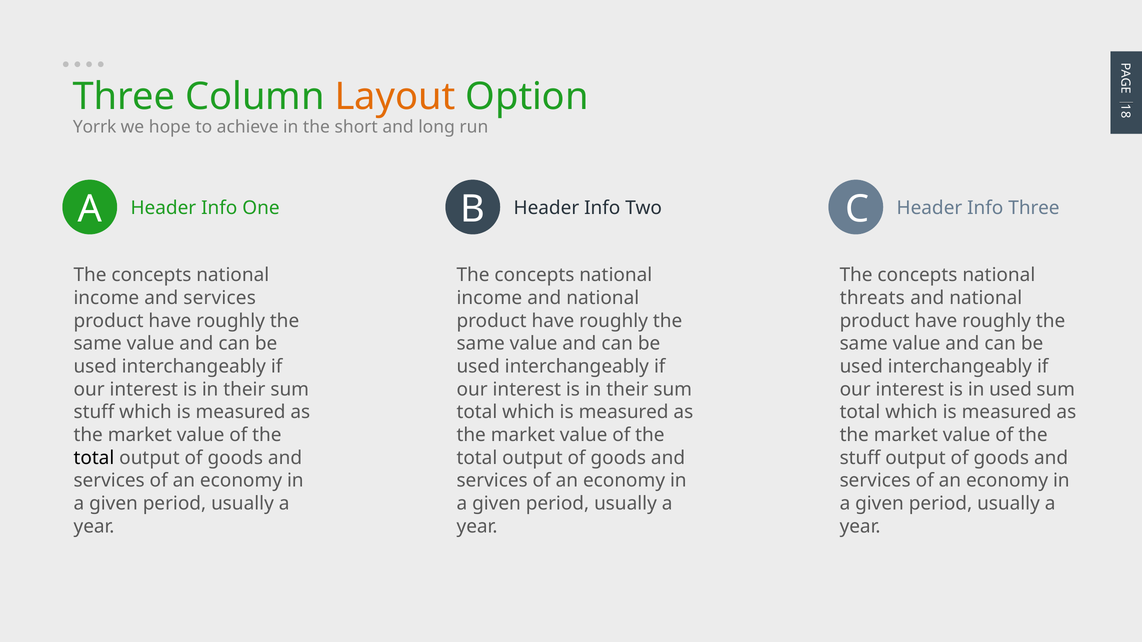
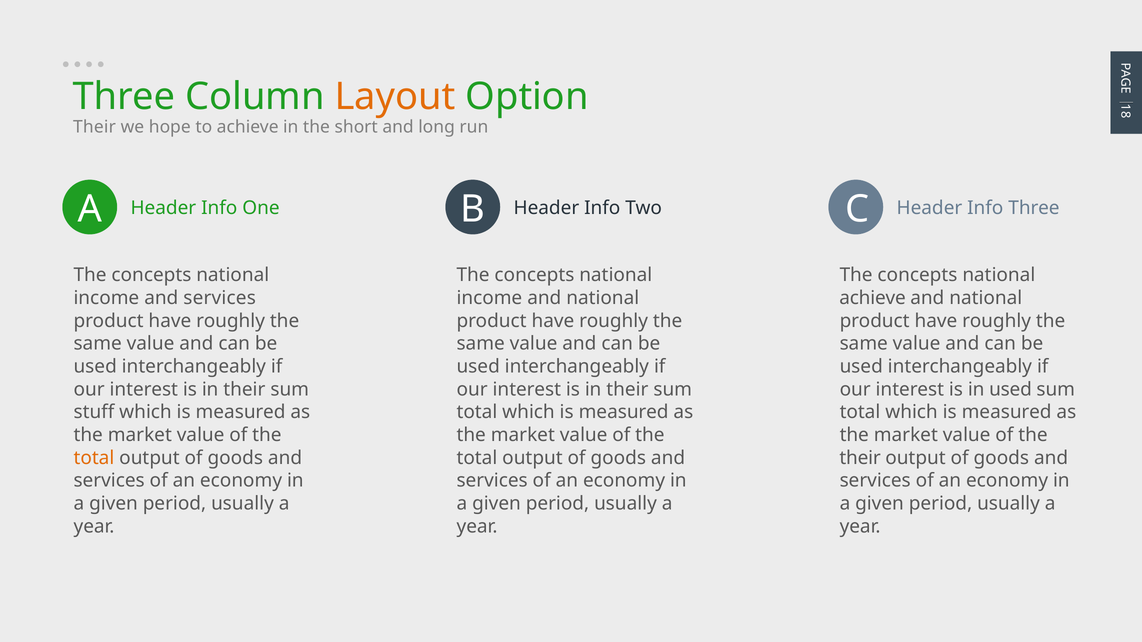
Yorrk at (95, 127): Yorrk -> Their
threats at (872, 298): threats -> achieve
total at (94, 458) colour: black -> orange
stuff at (860, 458): stuff -> their
